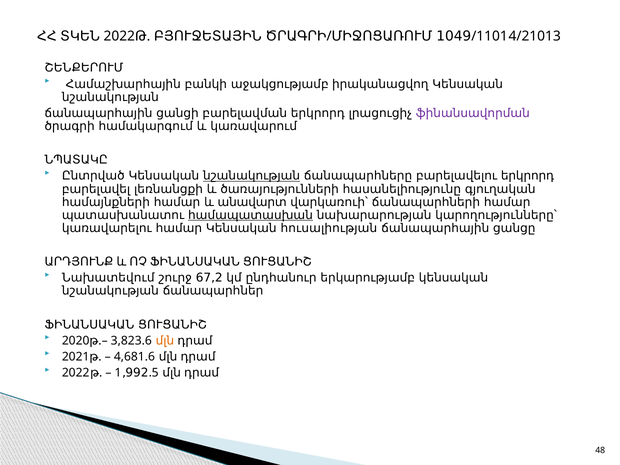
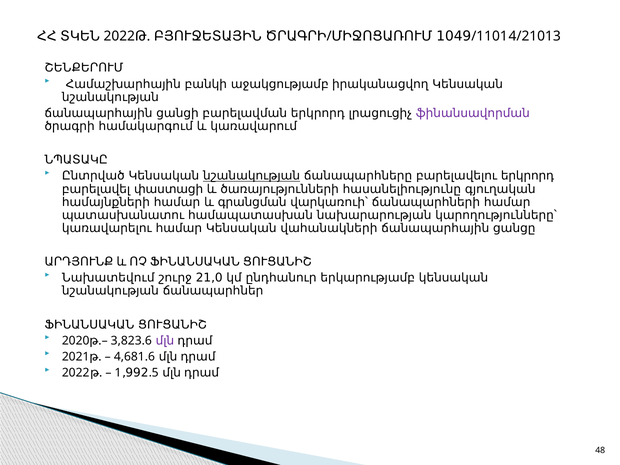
լեռնանցքի: լեռնանցքի -> փաստացի
անավարտ: անավարտ -> գրանցման
համապատասխան underline: present -> none
հուսալիության: հուսալիության -> վահանակների
67,2: 67,2 -> 21,0
մլն at (165, 341) colour: orange -> purple
